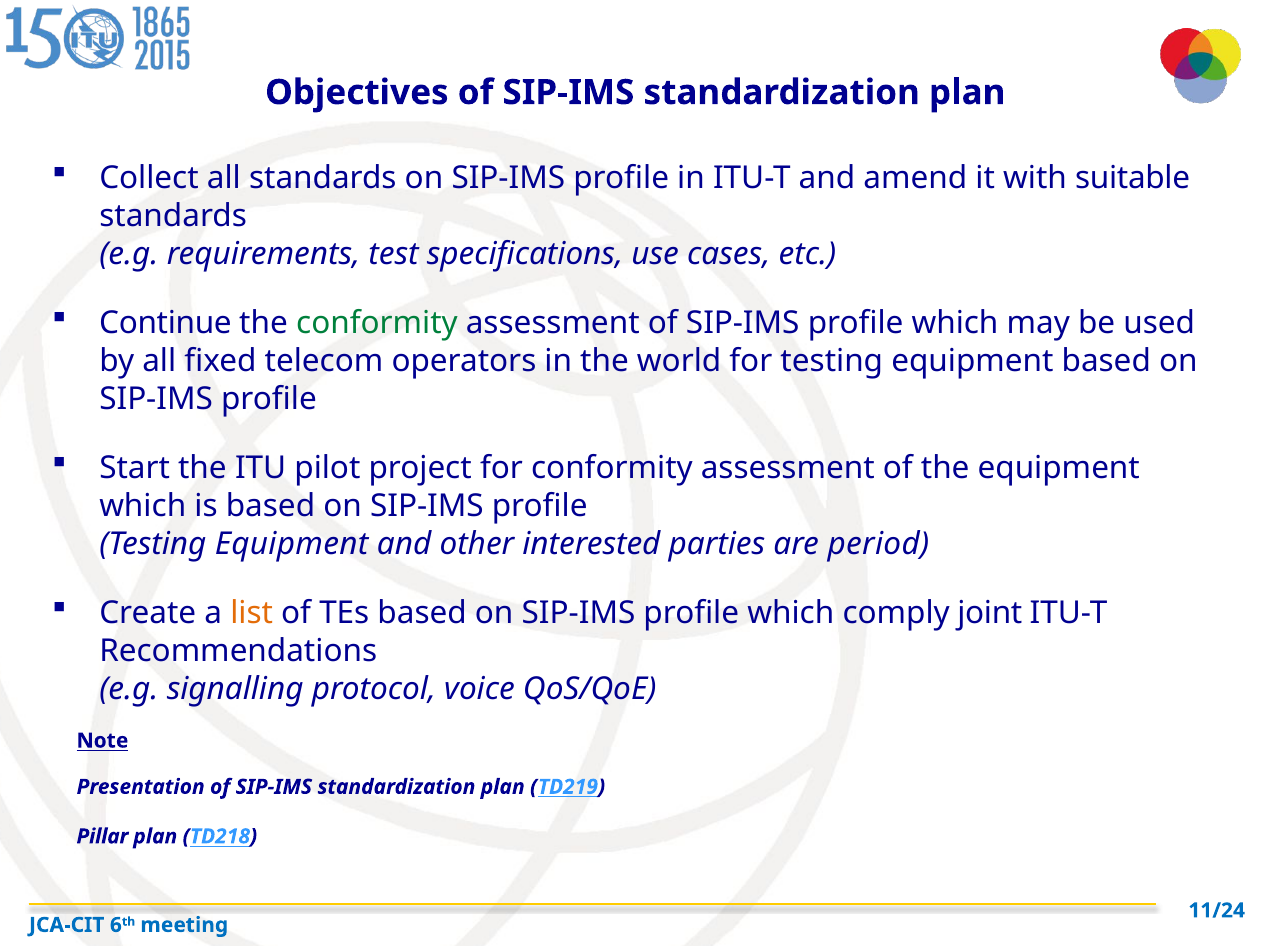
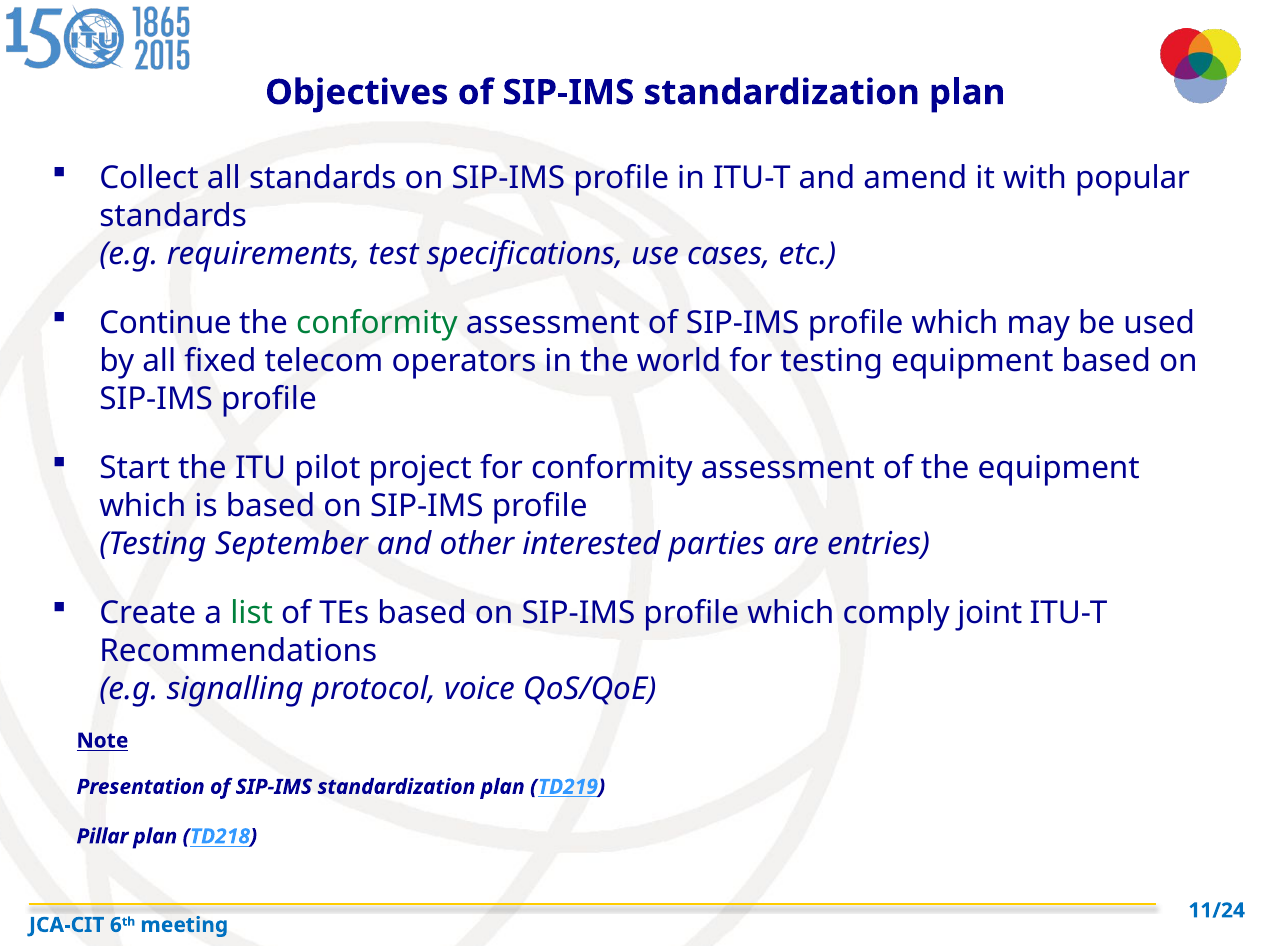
suitable: suitable -> popular
Equipment at (292, 544): Equipment -> September
period: period -> entries
list colour: orange -> green
